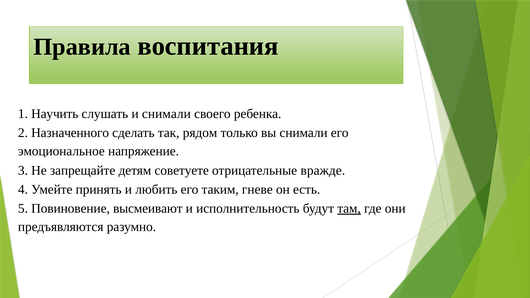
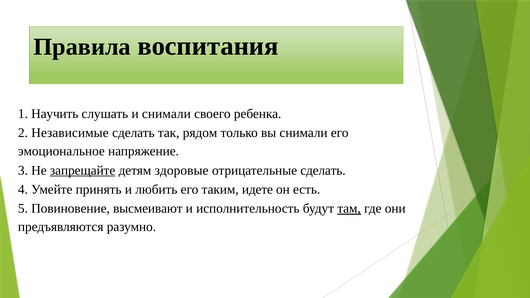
Назначенного: Назначенного -> Независимые
запрещайте underline: none -> present
советуете: советуете -> здоровые
отрицательные вражде: вражде -> сделать
гневе: гневе -> идете
